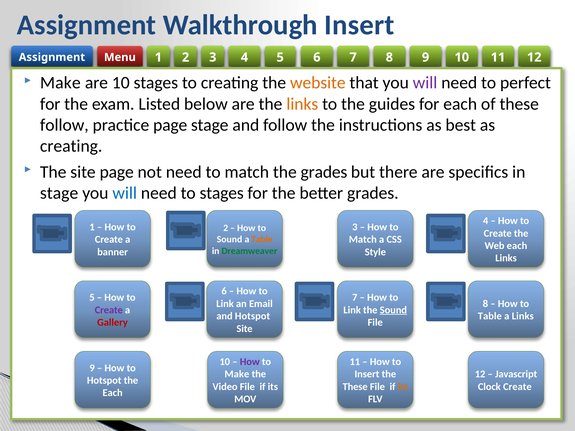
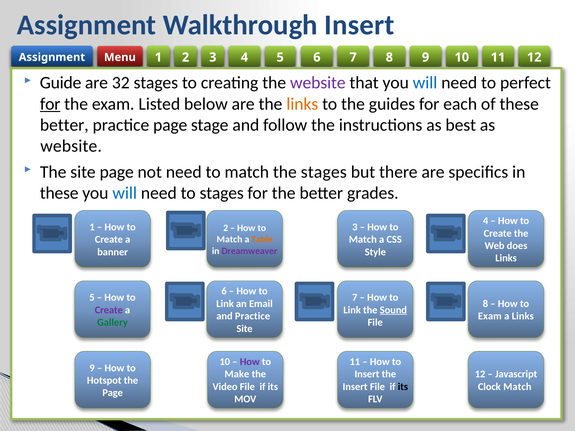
Make at (60, 83): Make -> Guide
are 10: 10 -> 32
website at (318, 83) colour: orange -> purple
will at (425, 83) colour: purple -> blue
for at (50, 104) underline: none -> present
follow at (64, 125): follow -> better
creating at (71, 146): creating -> website
the grades: grades -> stages
stage at (59, 193): stage -> these
Sound at (229, 240): Sound -> Match
Web each: each -> does
Dreamweaver colour: green -> purple
and Hotspot: Hotspot -> Practice
Table at (490, 316): Table -> Exam
Gallery colour: red -> green
These at (355, 387): These -> Insert
its at (403, 387) colour: orange -> black
Clock Create: Create -> Match
Each at (113, 393): Each -> Page
